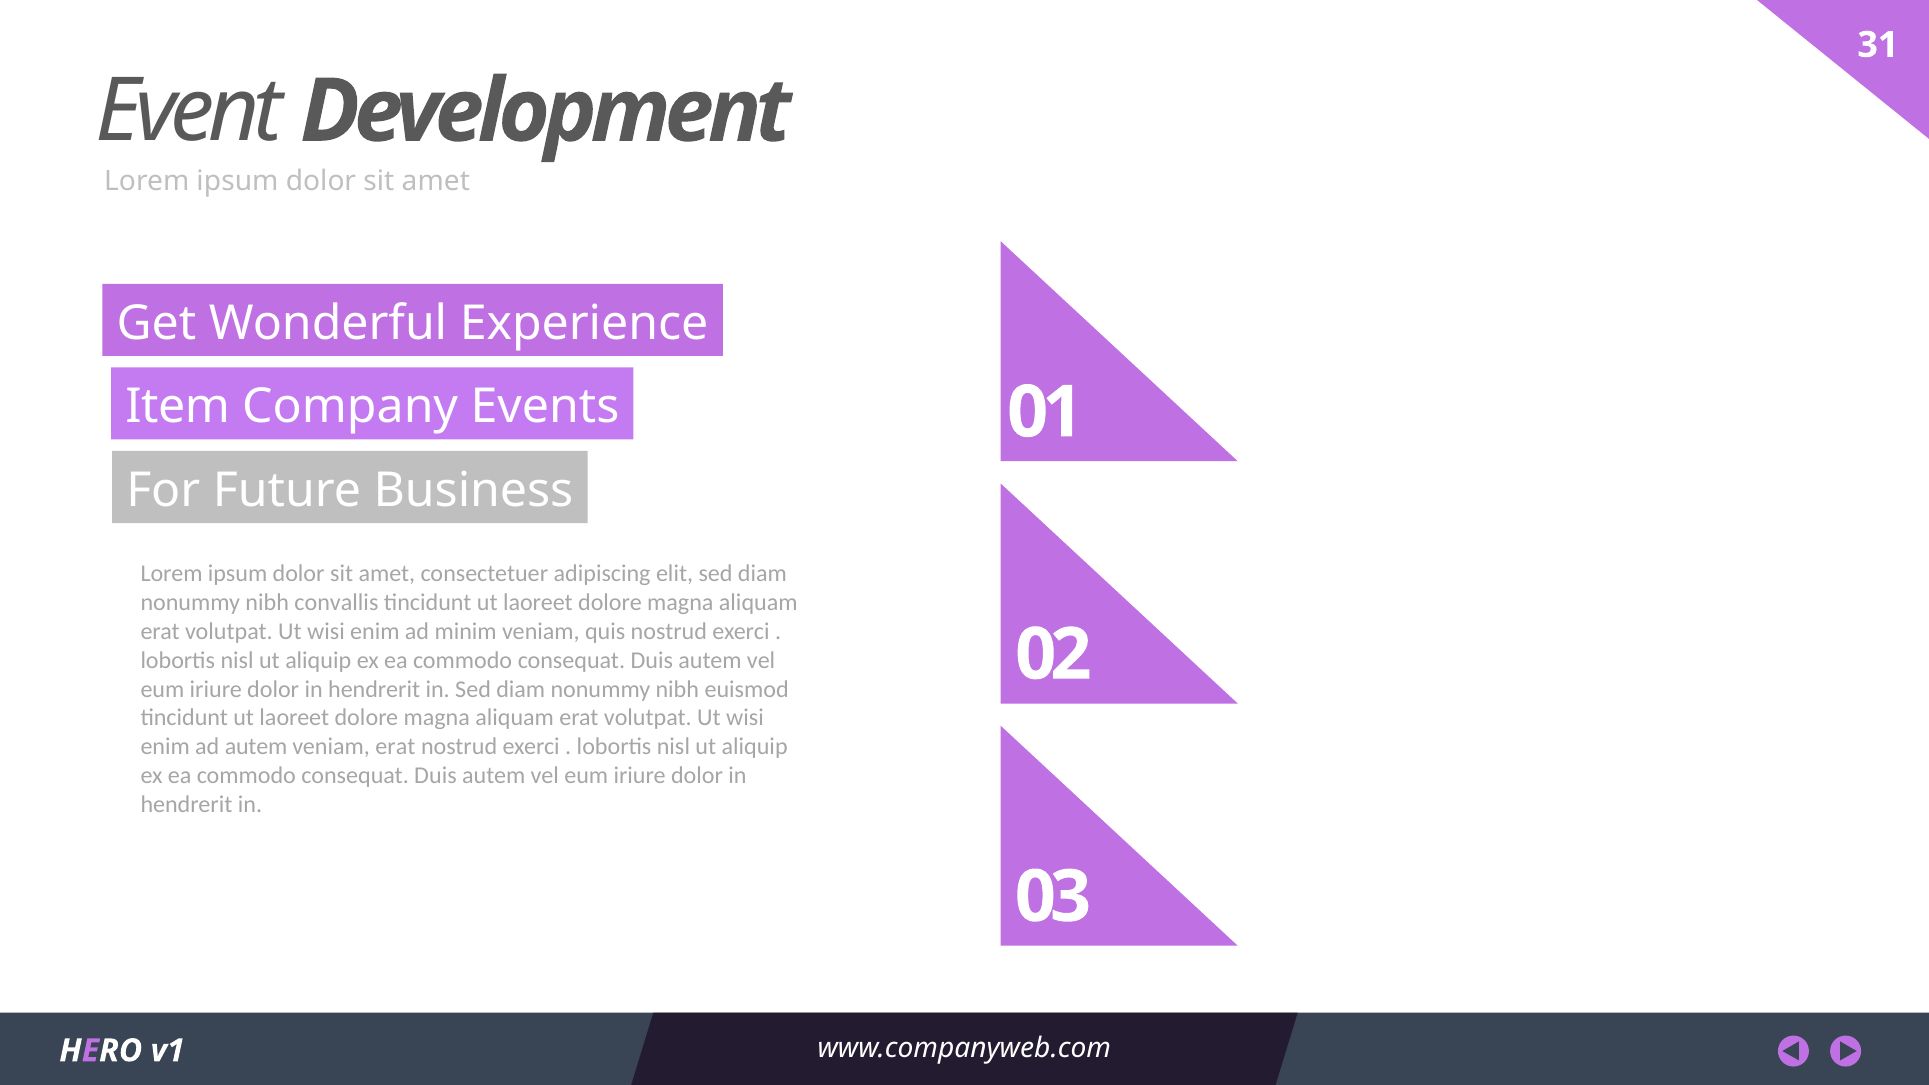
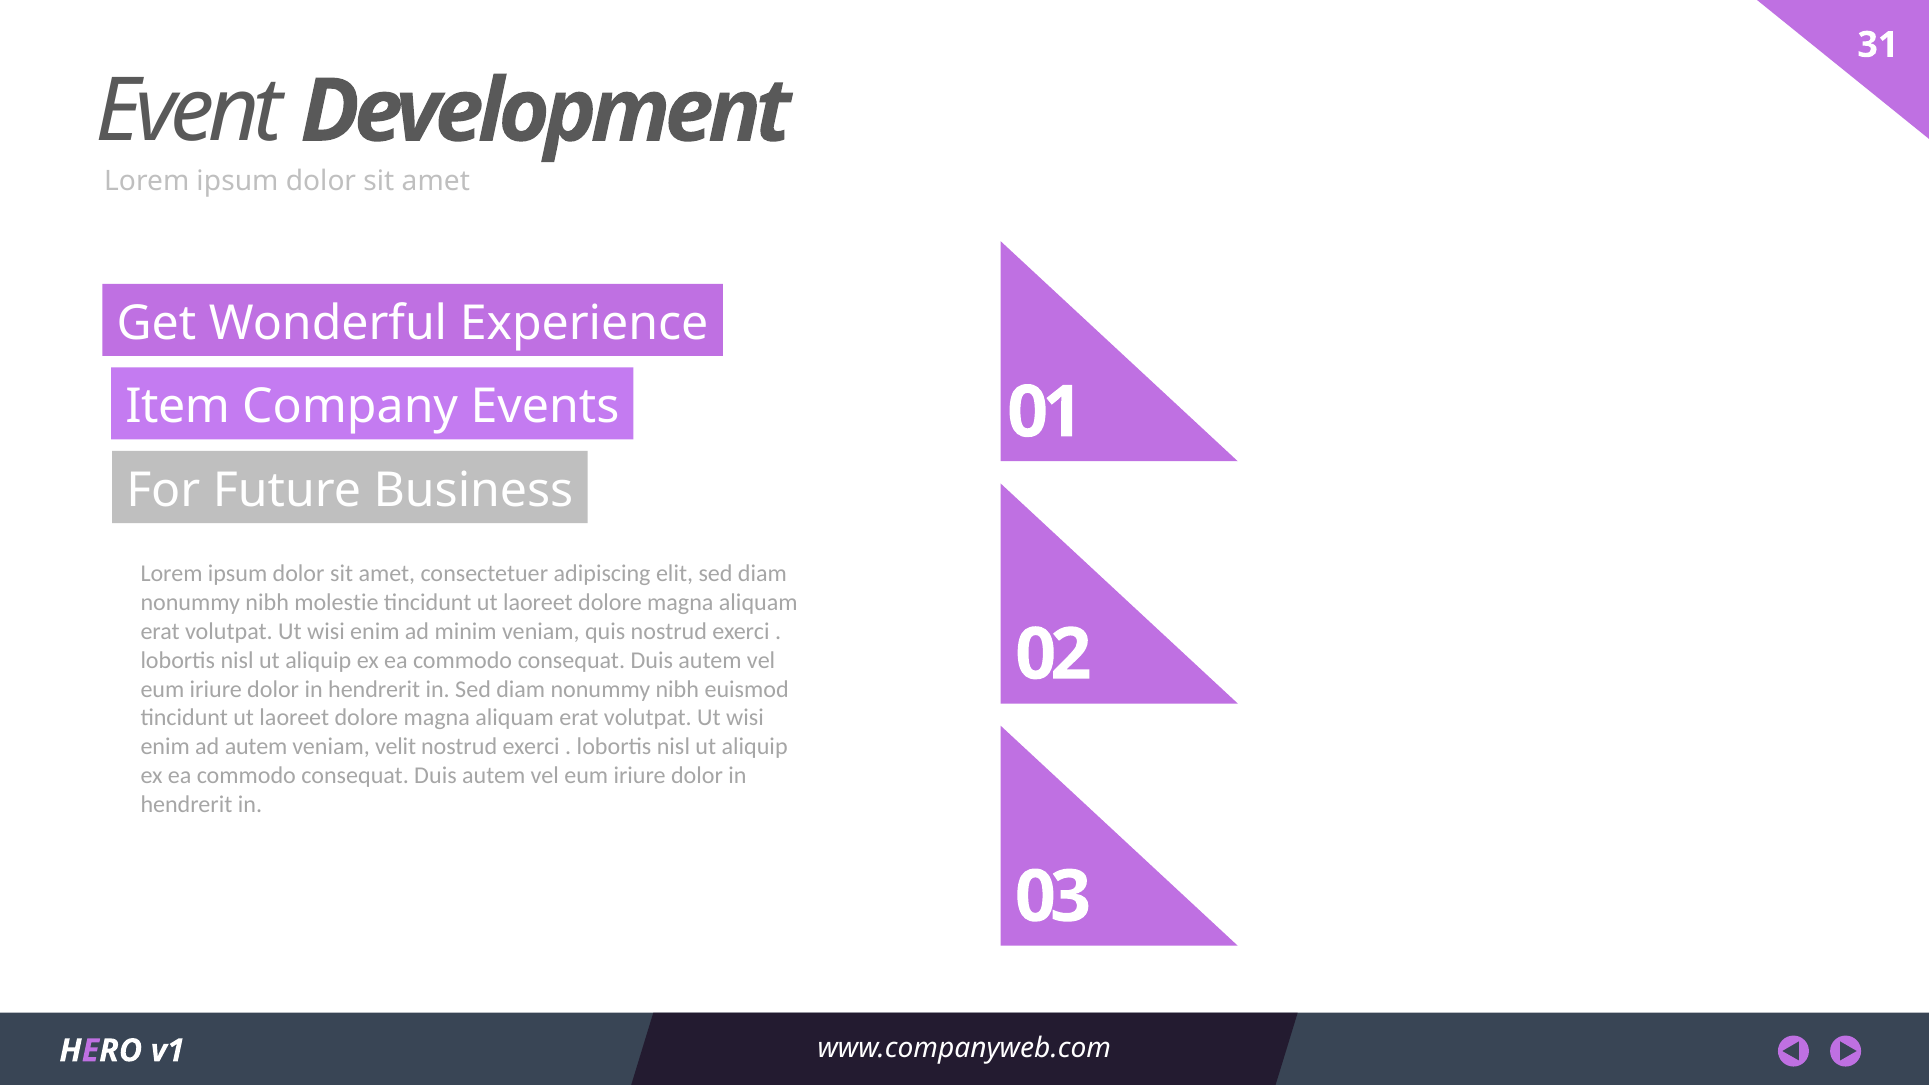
convallis: convallis -> molestie
veniam erat: erat -> velit
